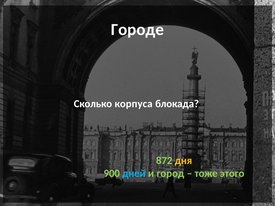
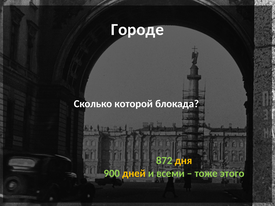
корпуса: корпуса -> которой
дней colour: light blue -> yellow
город: город -> всеми
